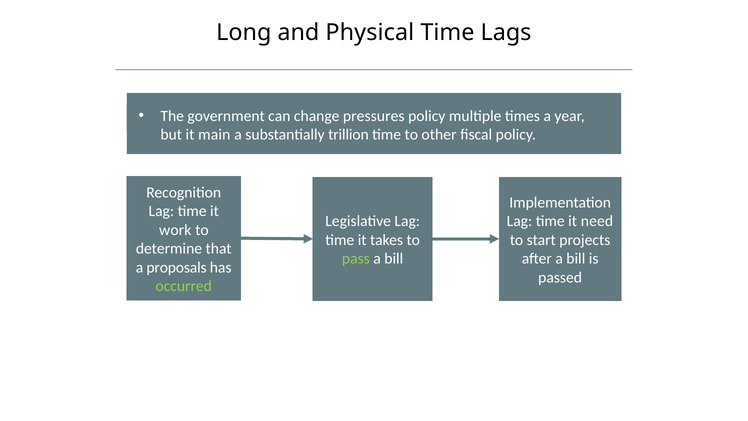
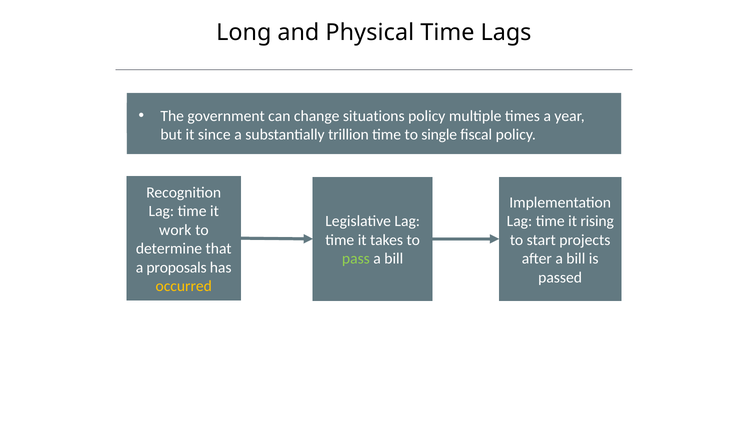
pressures: pressures -> situations
main: main -> since
other: other -> single
need: need -> rising
occurred colour: light green -> yellow
